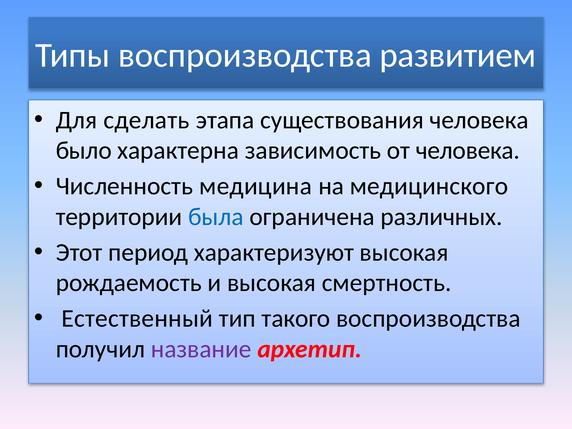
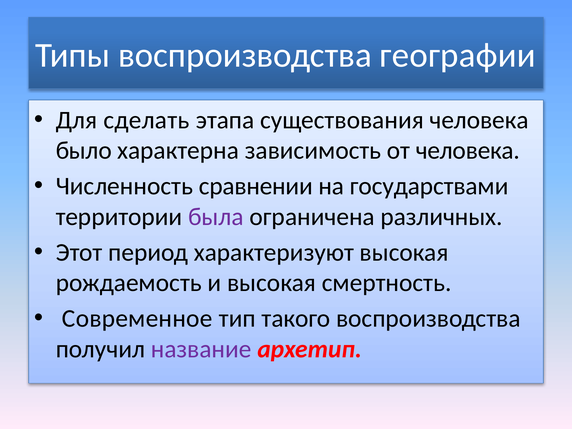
развитием: развитием -> географии
медицина: медицина -> сравнении
медицинского: медицинского -> государствами
была colour: blue -> purple
Естественный: Естественный -> Современное
